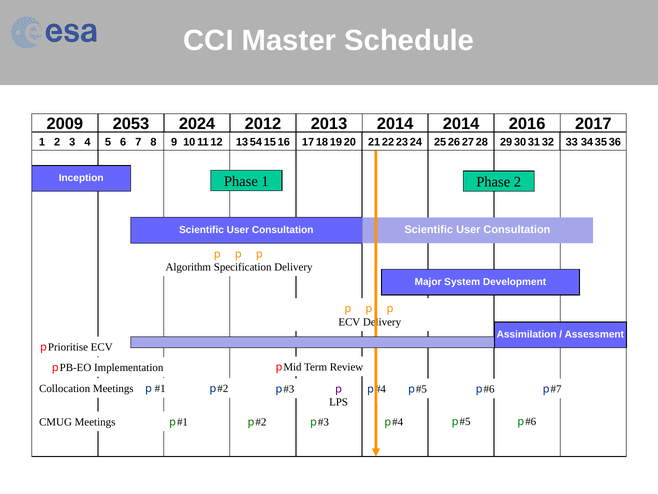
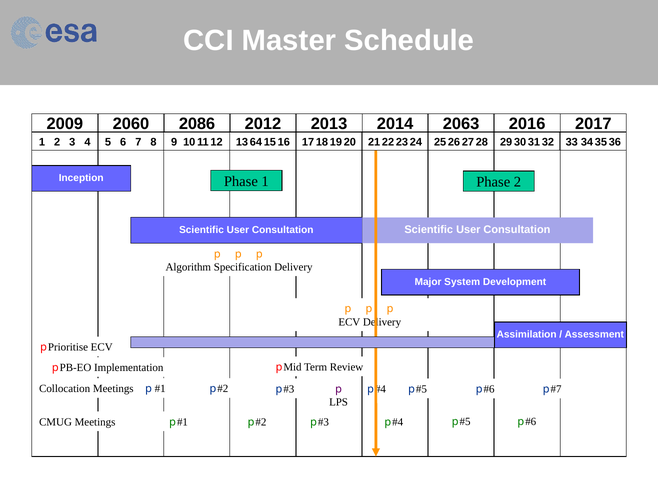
2053: 2053 -> 2060
2024: 2024 -> 2086
2012 2014: 2014 -> 2063
54: 54 -> 64
